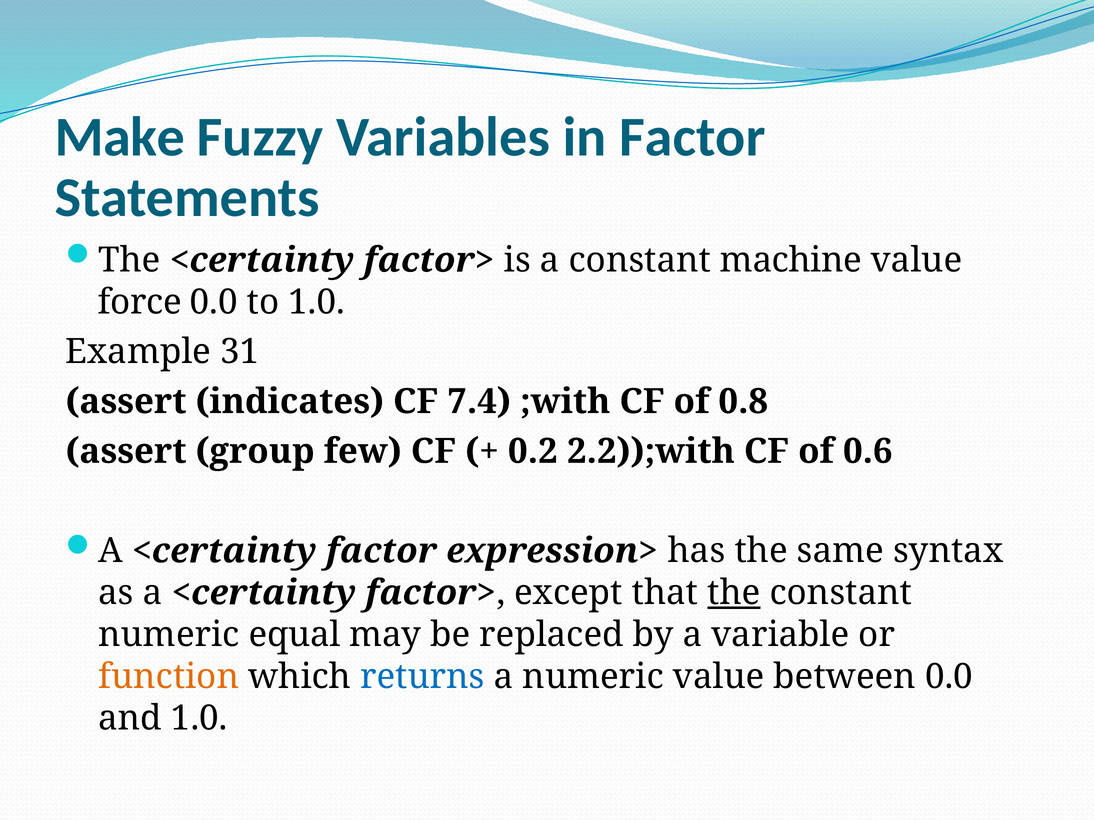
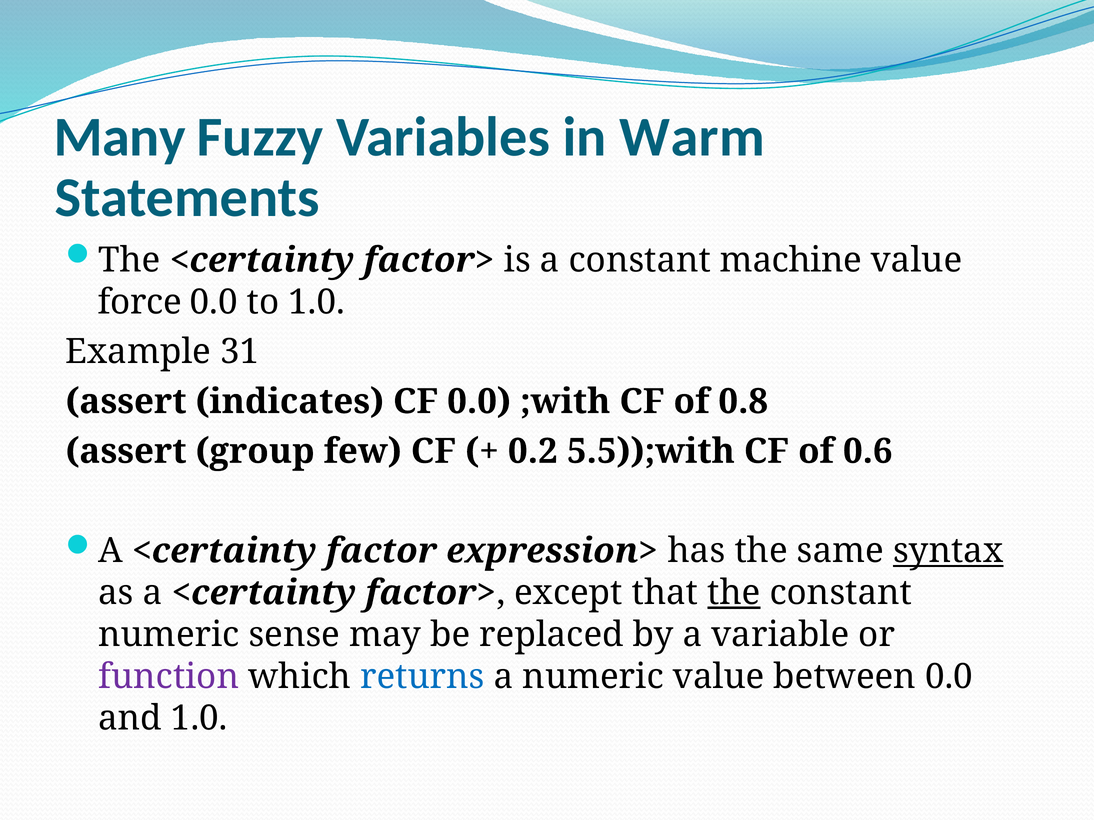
Make: Make -> Many
in Factor: Factor -> Warm
CF 7.4: 7.4 -> 0.0
2.2));with: 2.2));with -> 5.5));with
syntax underline: none -> present
equal: equal -> sense
function colour: orange -> purple
